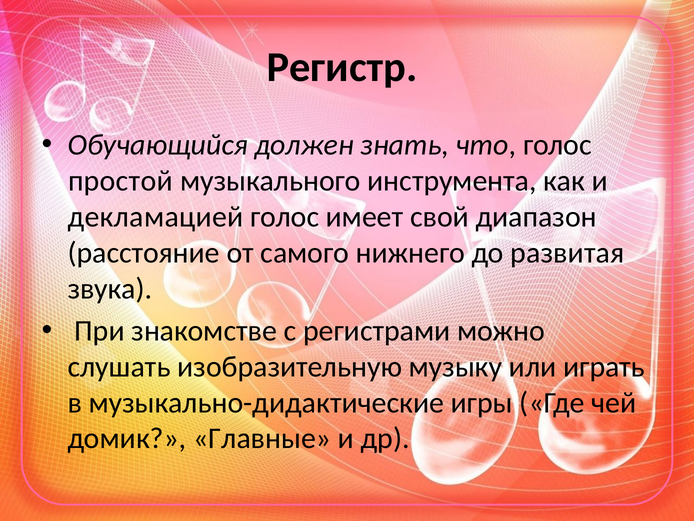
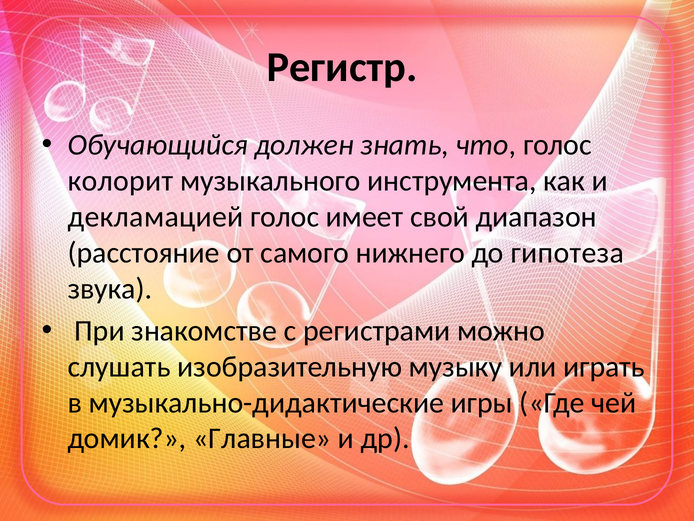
простой: простой -> колорит
развитая: развитая -> гипотеза
